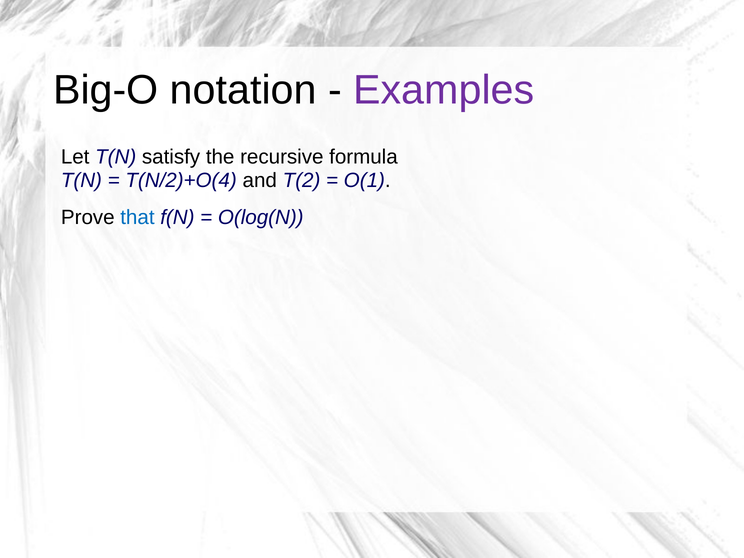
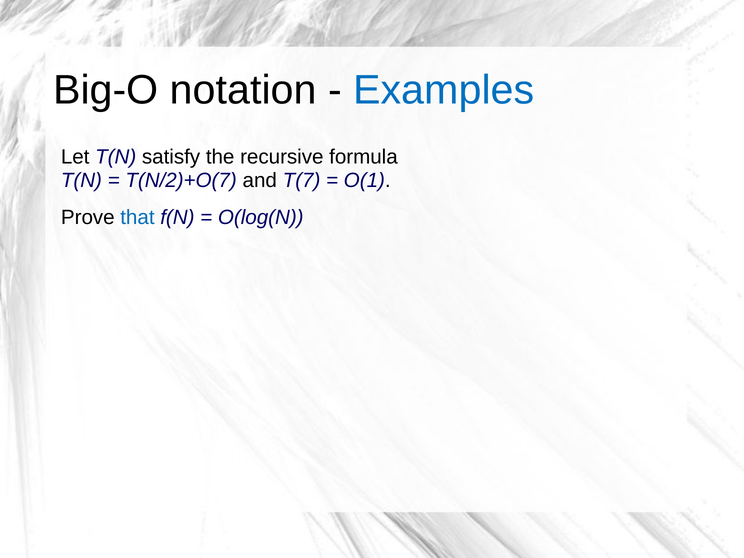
Examples colour: purple -> blue
T(N/2)+O(4: T(N/2)+O(4 -> T(N/2)+O(7
T(2: T(2 -> T(7
